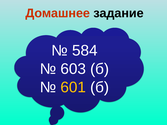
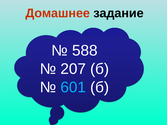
584: 584 -> 588
603: 603 -> 207
601 colour: yellow -> light blue
